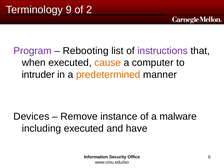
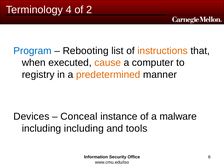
9: 9 -> 4
Program colour: purple -> blue
instructions colour: purple -> orange
intruder: intruder -> registry
Remove: Remove -> Conceal
including executed: executed -> including
have: have -> tools
